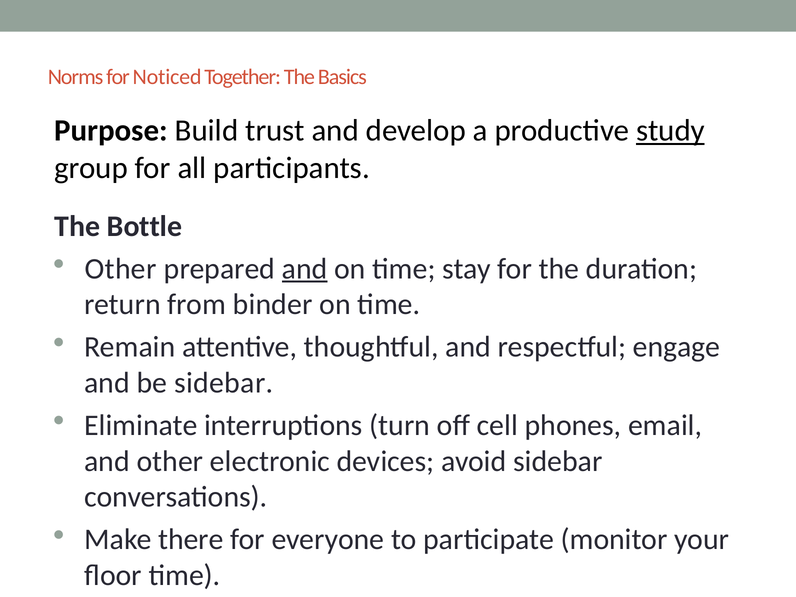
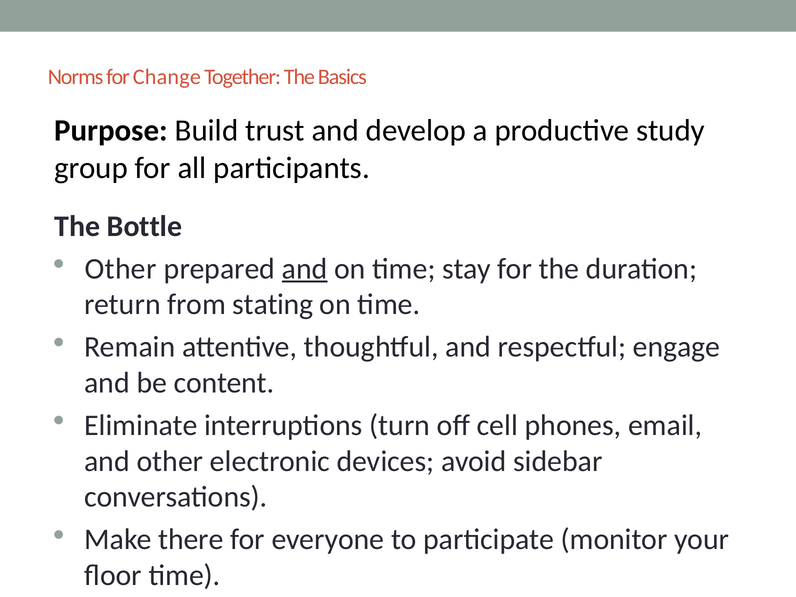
Noticed: Noticed -> Change
study underline: present -> none
binder: binder -> stating
be sidebar: sidebar -> content
